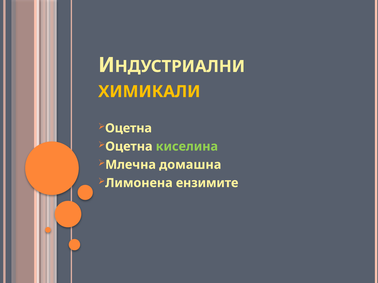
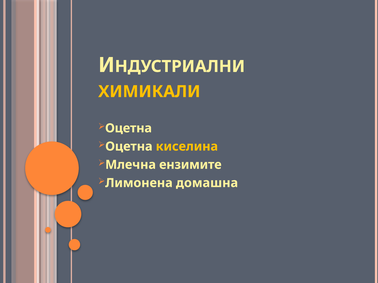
киселина colour: light green -> yellow
домашна: домашна -> ензимите
ензимите: ензимите -> домашна
